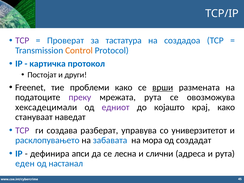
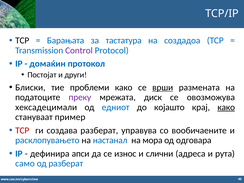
TCP at (22, 41) colour: purple -> black
Проверат: Проверат -> Барањата
Control colour: orange -> purple
картичка: картичка -> домаќин
Freenet: Freenet -> Блиски
мрежата рута: рута -> диск
едниот colour: purple -> blue
како at (226, 107) underline: none -> present
наведат: наведат -> пример
TCP at (22, 130) colour: purple -> red
универзитетот: универзитетот -> вообичаените
забавата: забавата -> настанал
создадат: создадат -> одговара
лесна: лесна -> износ
еден: еден -> само
од настанал: настанал -> разберат
